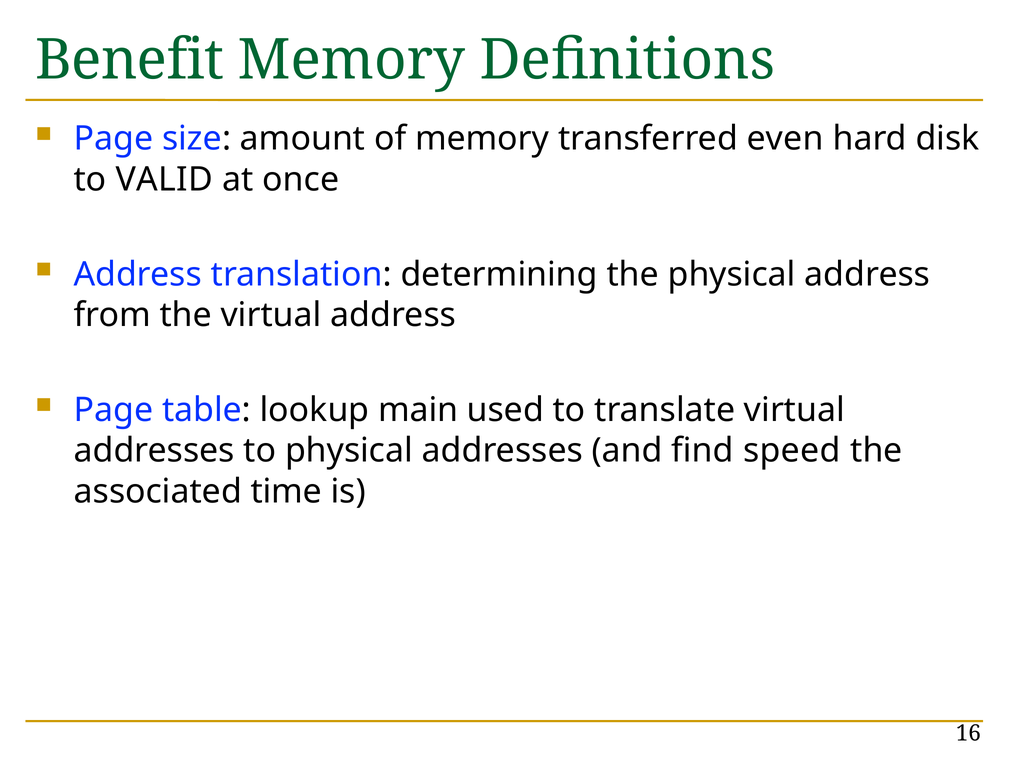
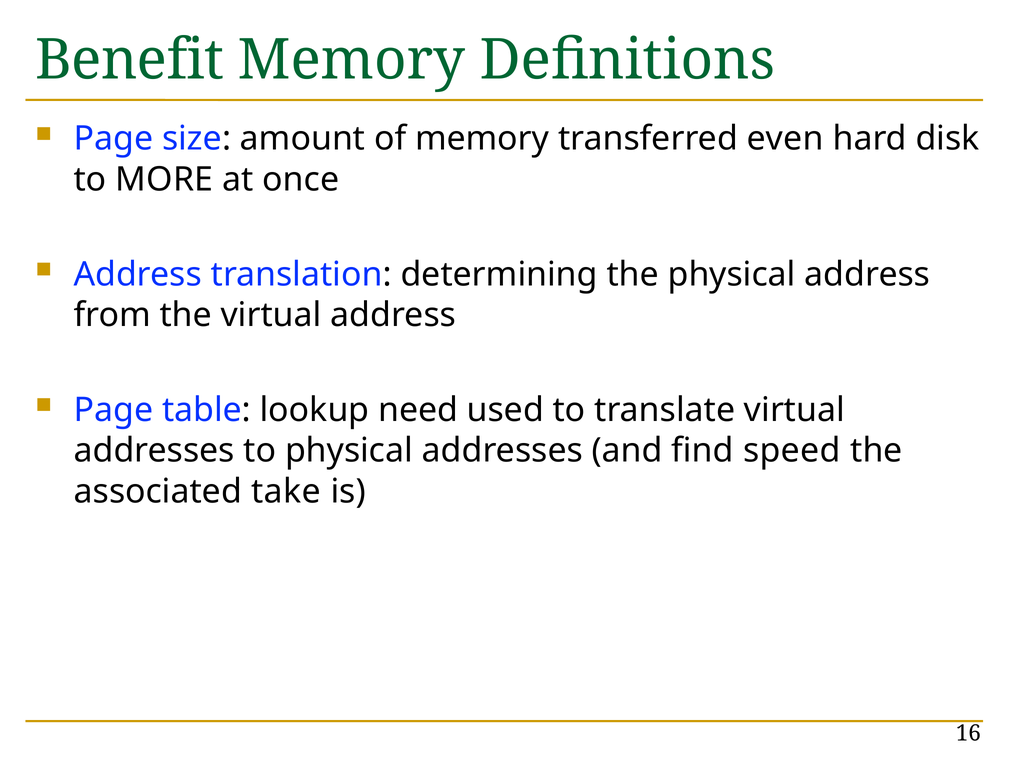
VALID: VALID -> MORE
main: main -> need
time: time -> take
